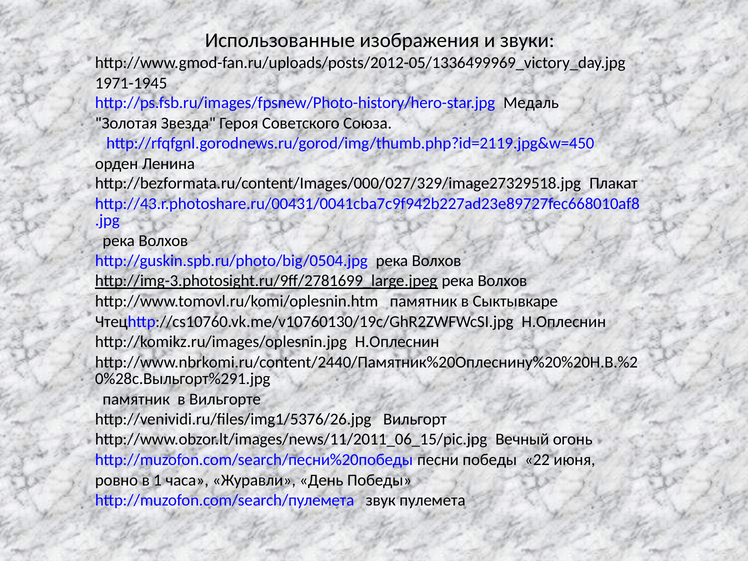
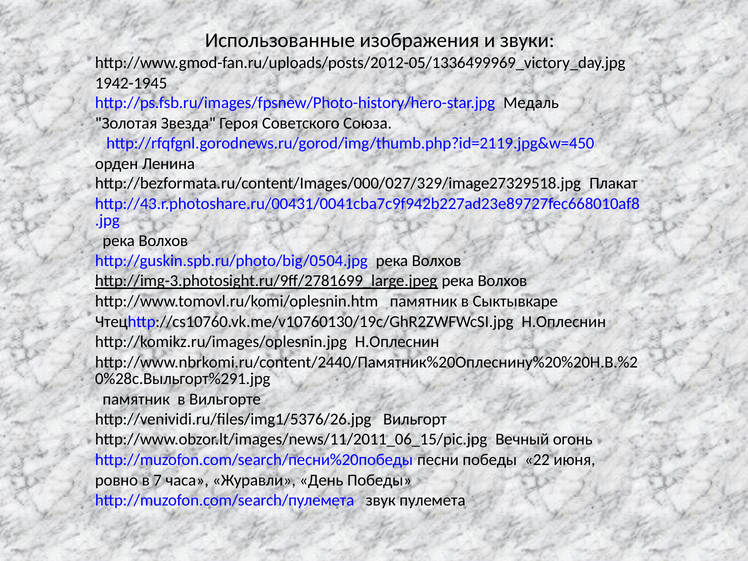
1971-1945: 1971-1945 -> 1942-1945
1: 1 -> 7
